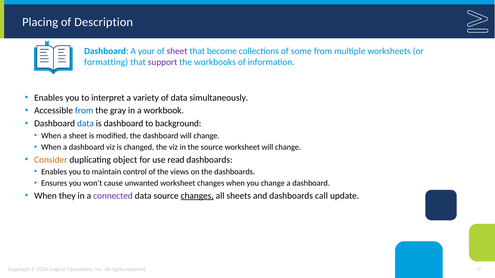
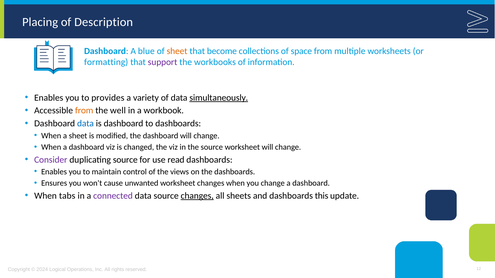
your: your -> blue
sheet at (177, 51) colour: purple -> orange
some: some -> space
interpret: interpret -> provides
simultaneously underline: none -> present
from at (84, 111) colour: blue -> orange
gray: gray -> well
to background: background -> dashboards
Consider colour: orange -> purple
duplicating object: object -> source
they: they -> tabs
call: call -> this
